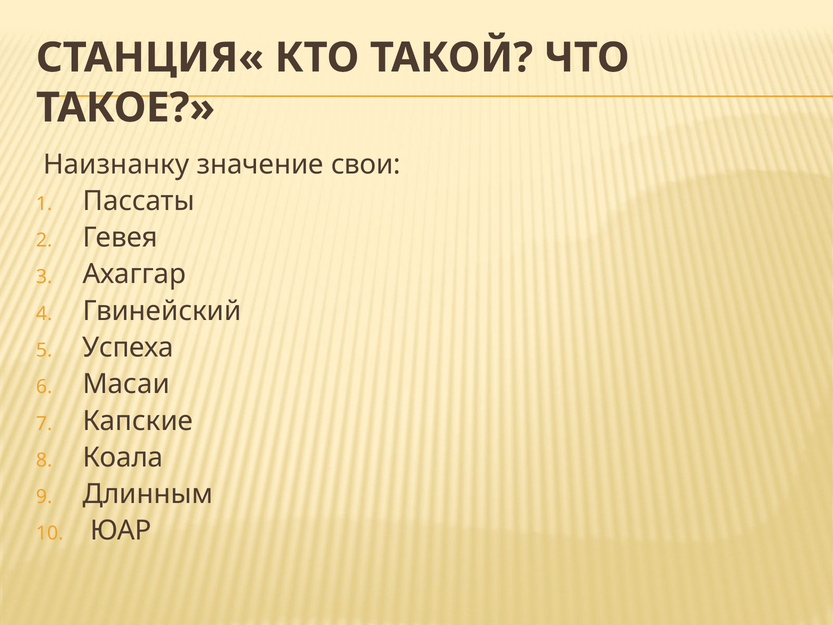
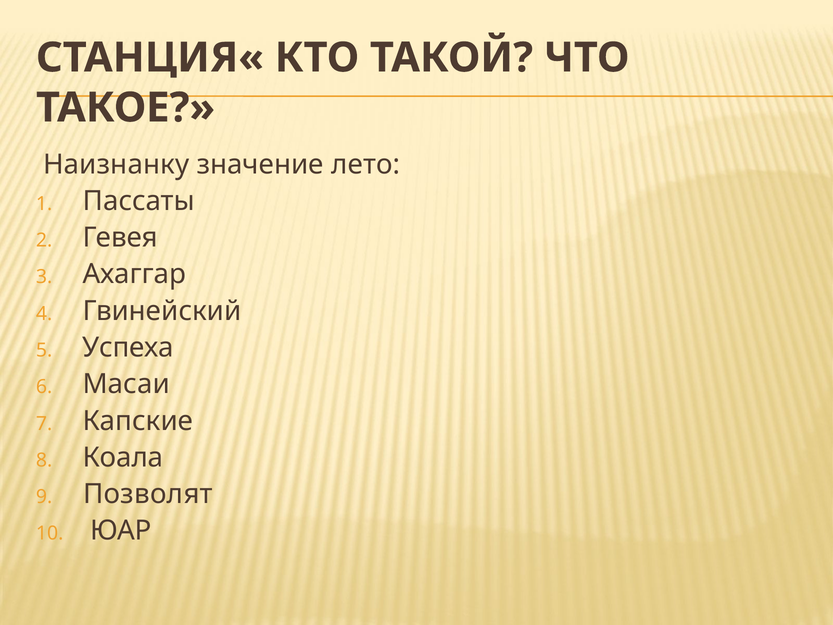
свои: свои -> лето
Длинным: Длинным -> Позволят
